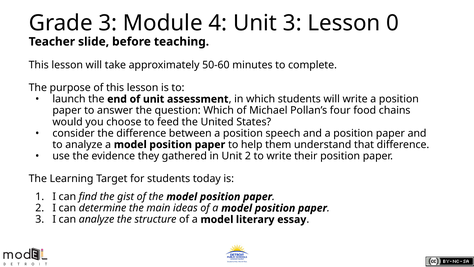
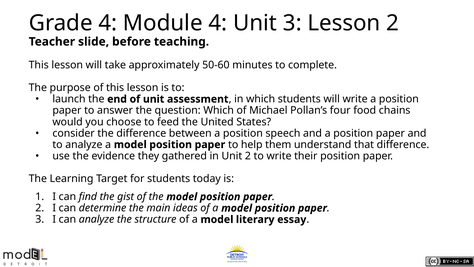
Grade 3: 3 -> 4
Lesson 0: 0 -> 2
